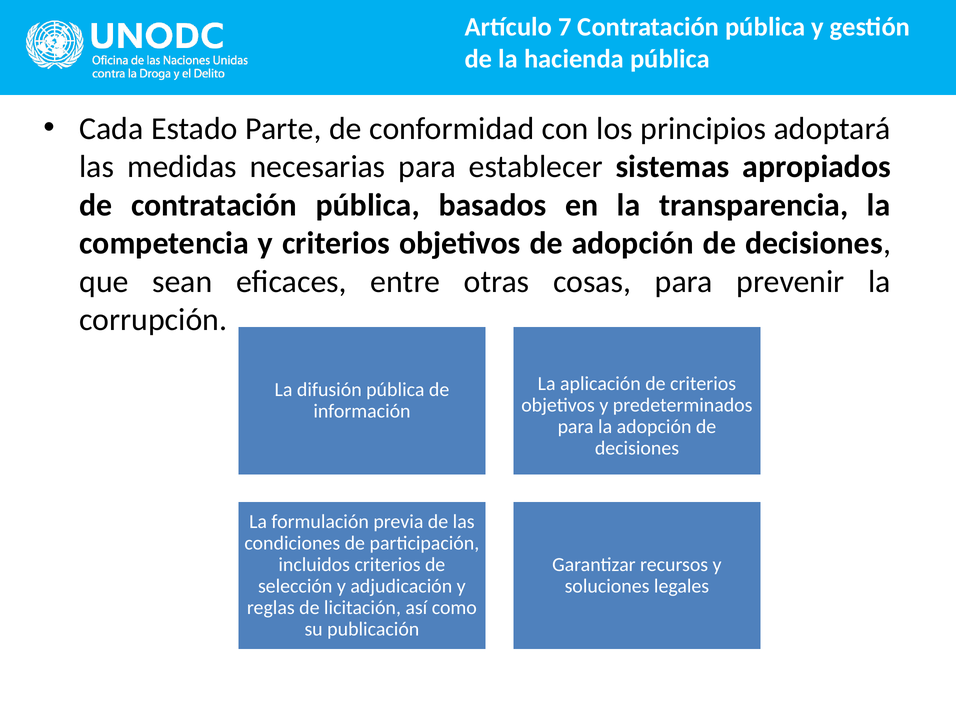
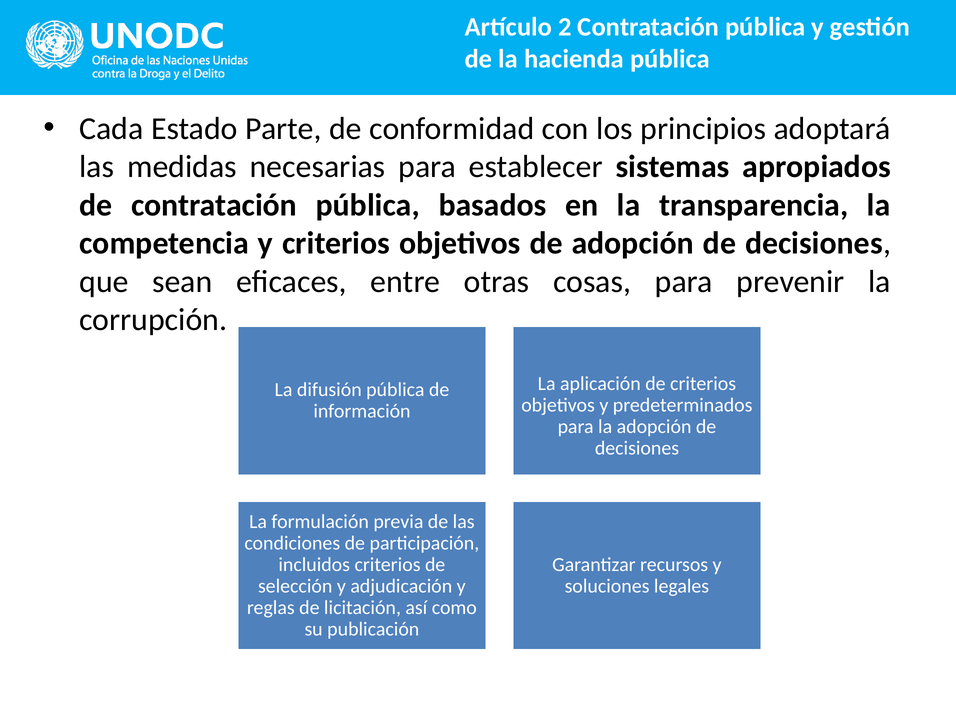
7: 7 -> 2
